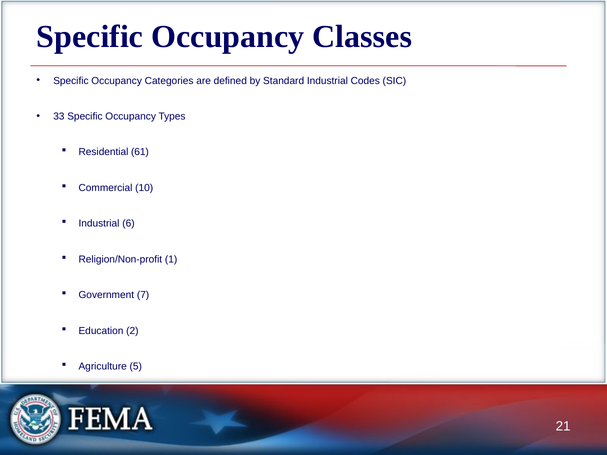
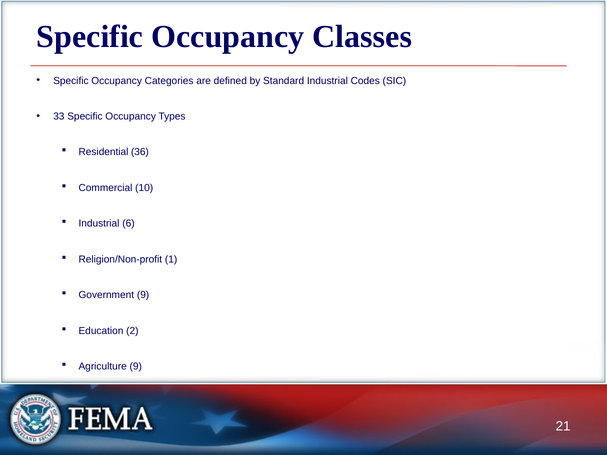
61: 61 -> 36
Government 7: 7 -> 9
Agriculture 5: 5 -> 9
